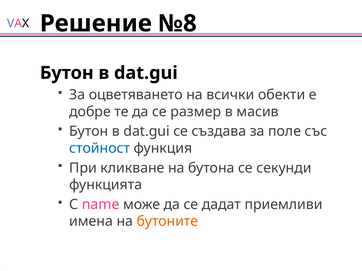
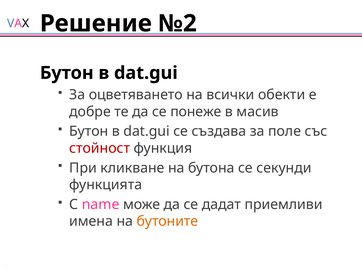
№8: №8 -> №2
размер: размер -> понеже
стойност colour: blue -> red
